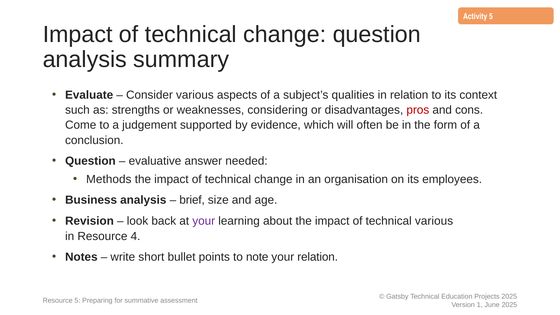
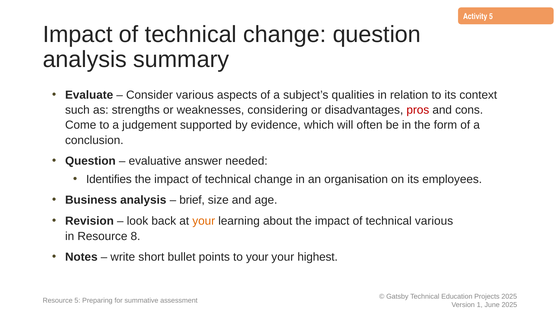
Methods: Methods -> Identifies
your at (204, 221) colour: purple -> orange
4: 4 -> 8
to note: note -> your
your relation: relation -> highest
